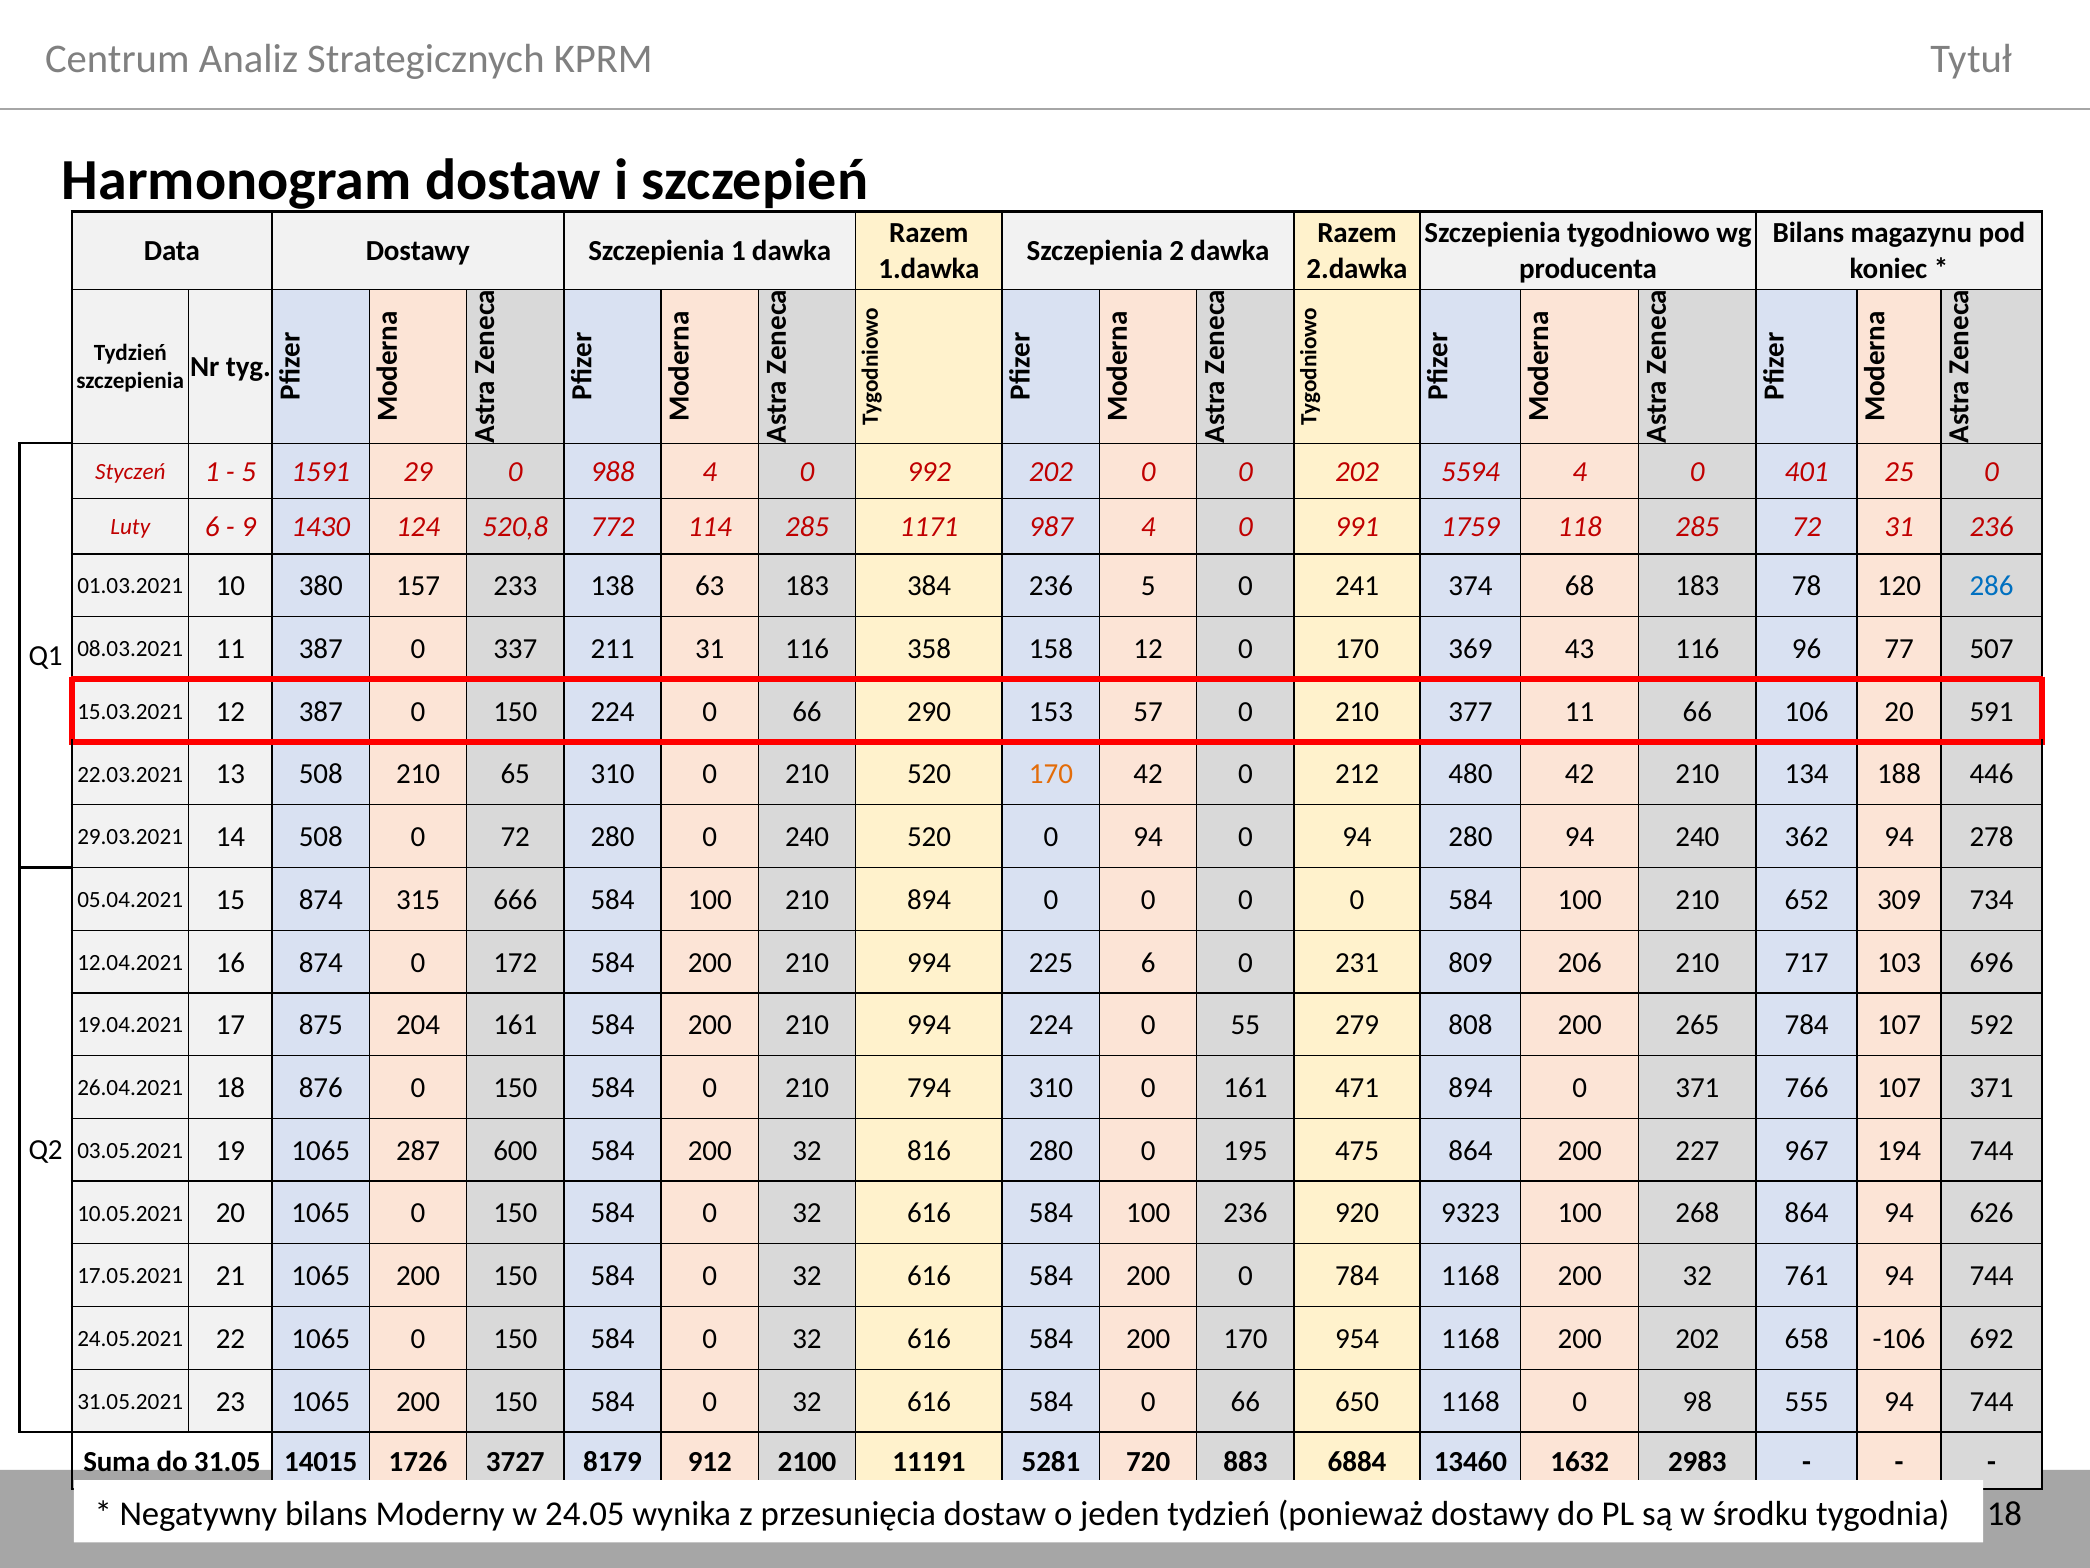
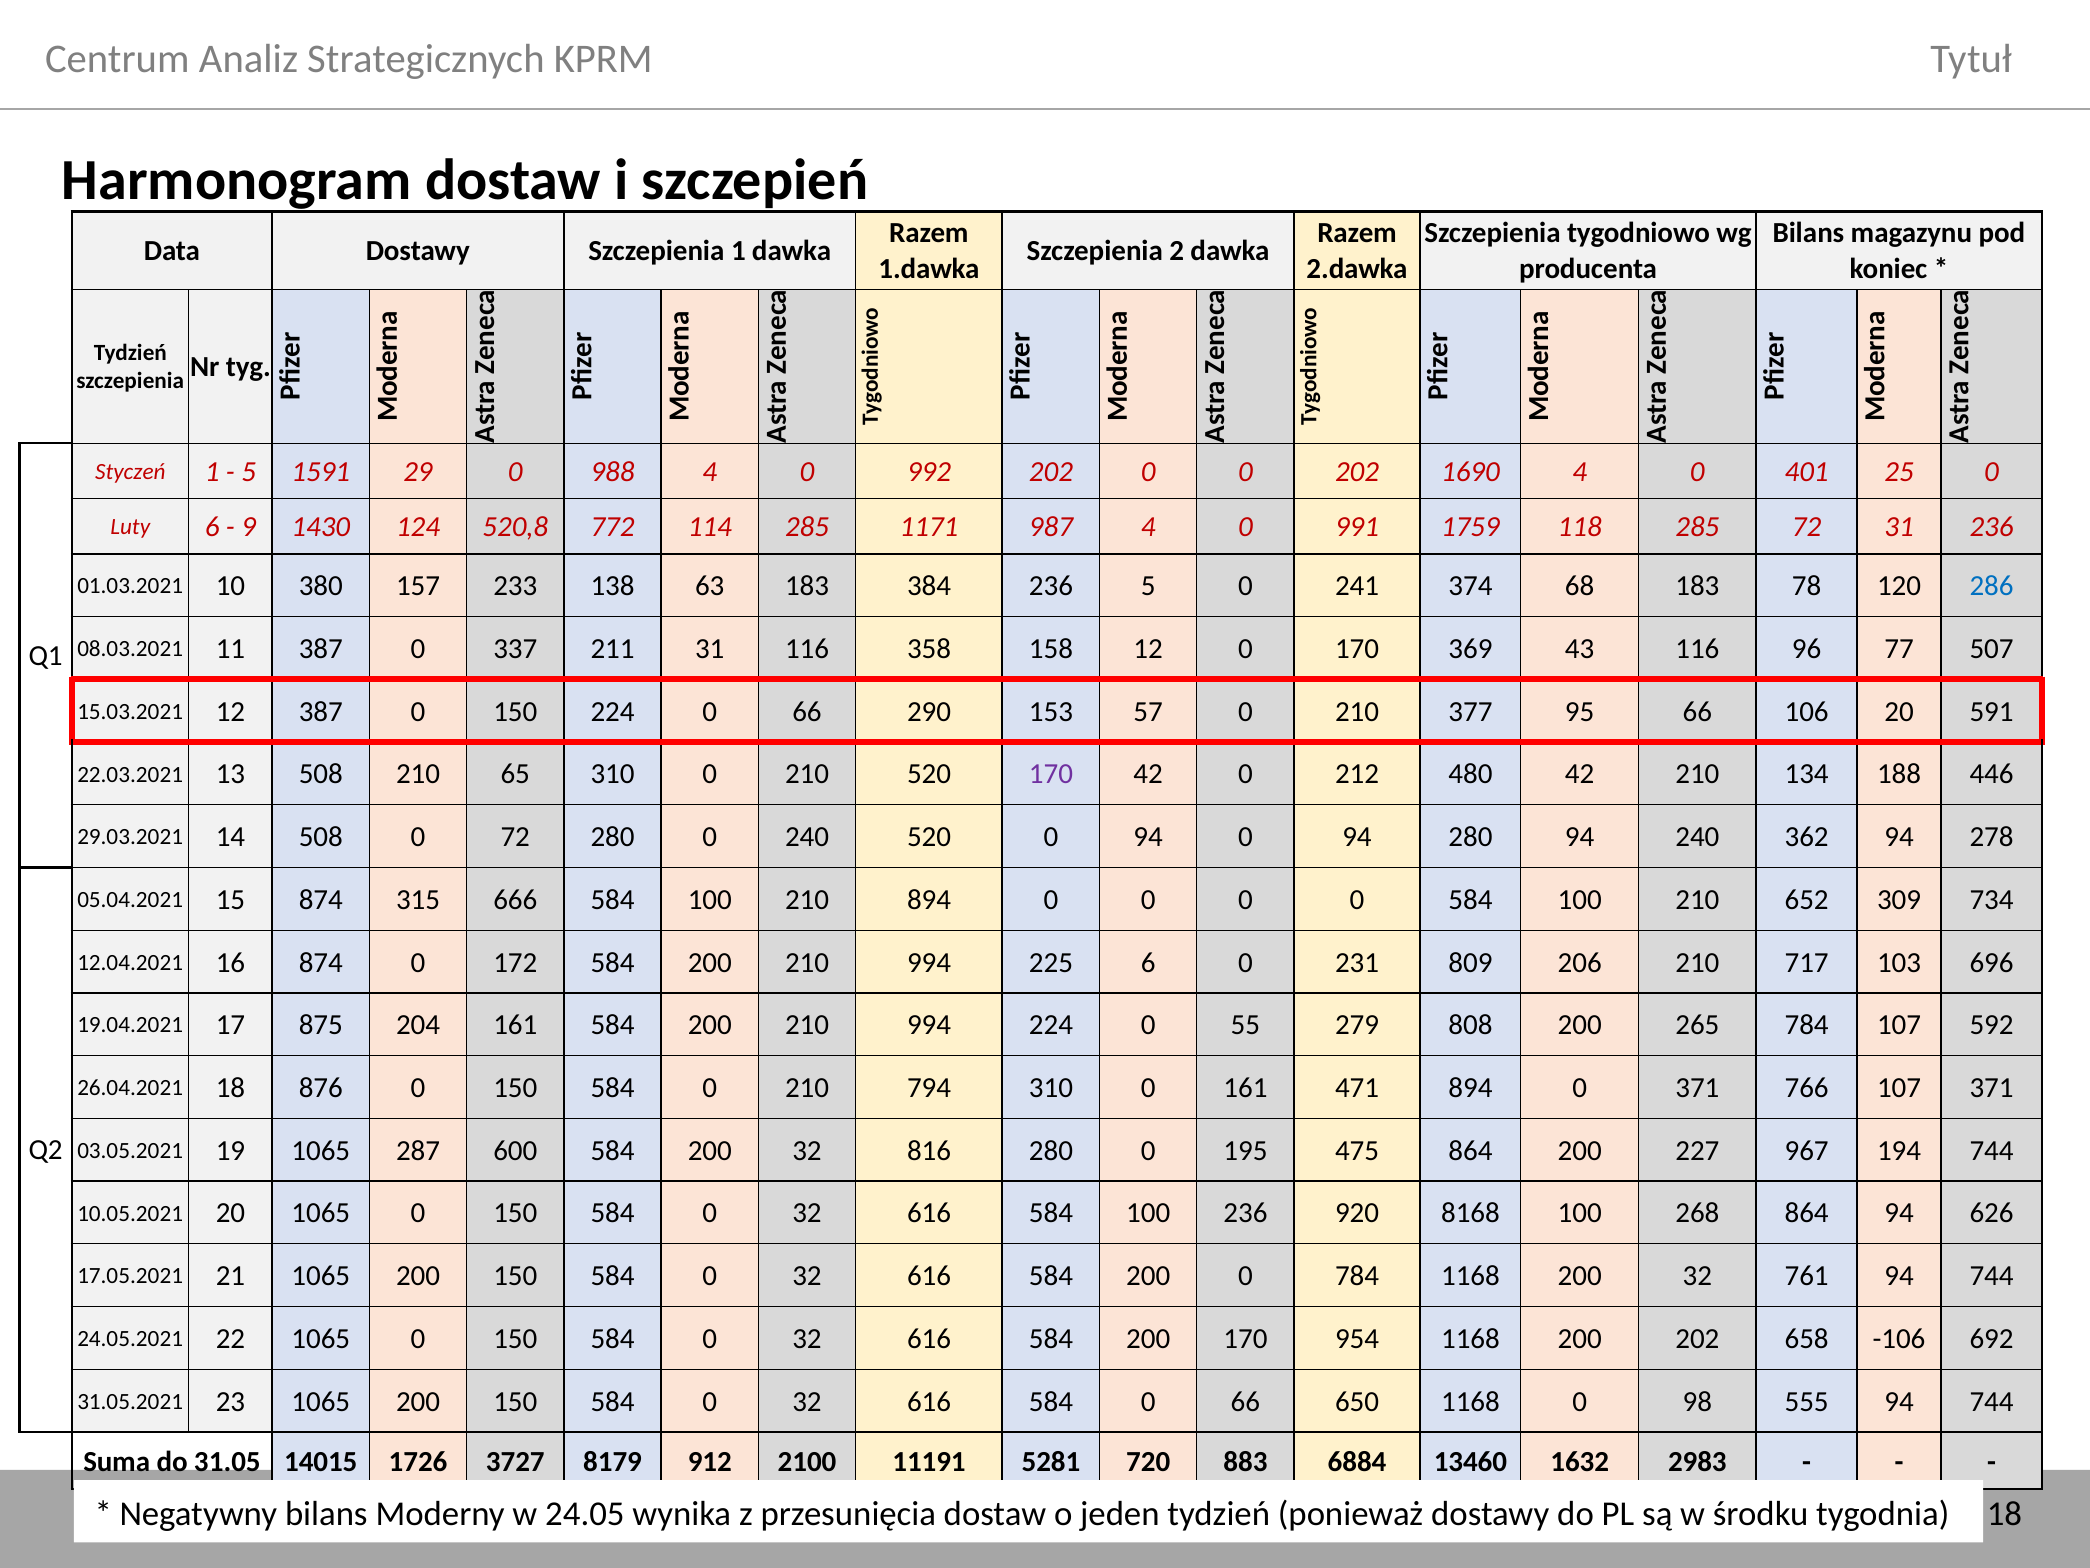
5594: 5594 -> 1690
377 11: 11 -> 95
170 at (1051, 774) colour: orange -> purple
9323: 9323 -> 8168
